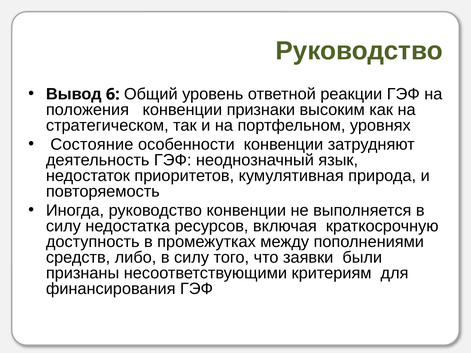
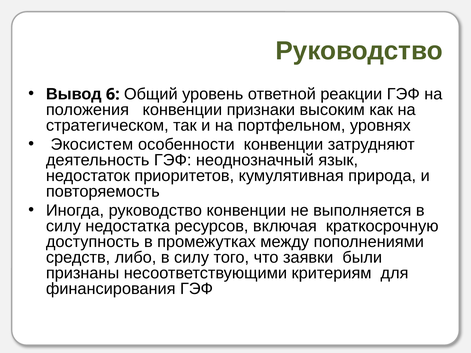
Состояние: Состояние -> Экосистем
